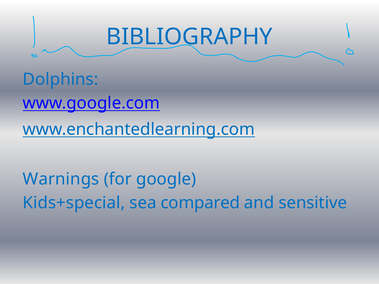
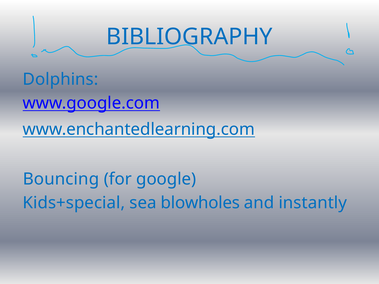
Warnings: Warnings -> Bouncing
compared: compared -> blowholes
sensitive: sensitive -> instantly
